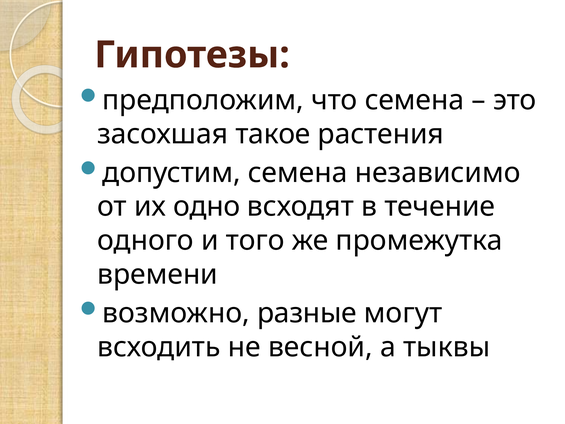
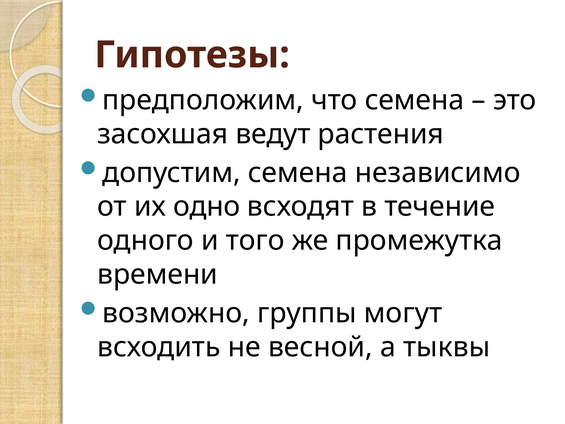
такое: такое -> ведут
разные: разные -> группы
